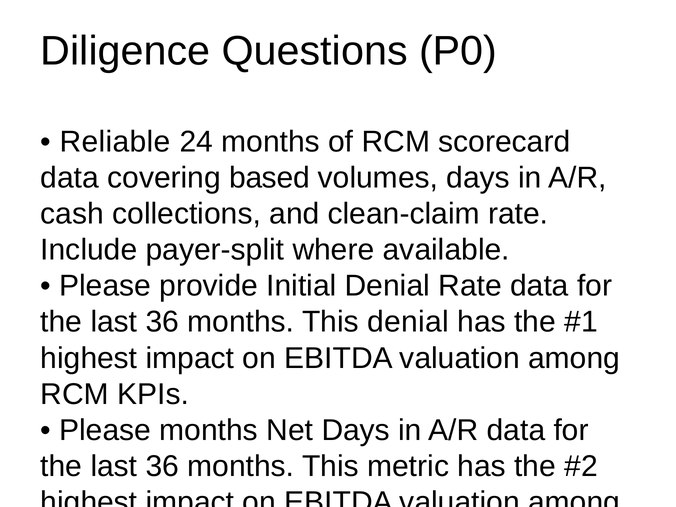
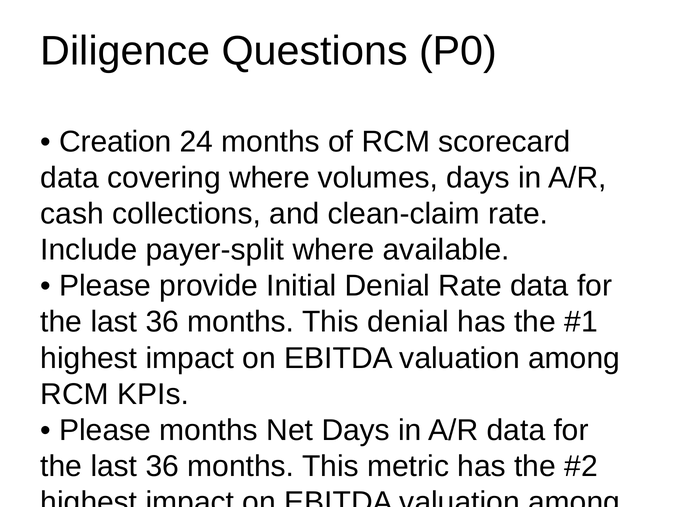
Reliable: Reliable -> Creation
covering based: based -> where
